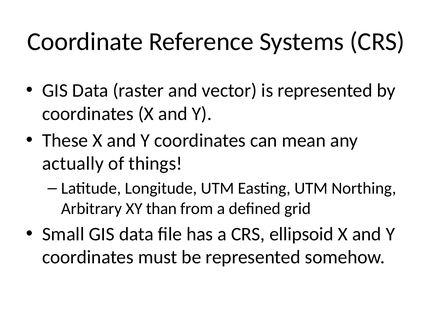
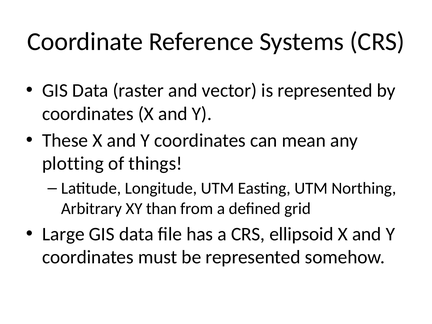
actually: actually -> plotting
Small: Small -> Large
